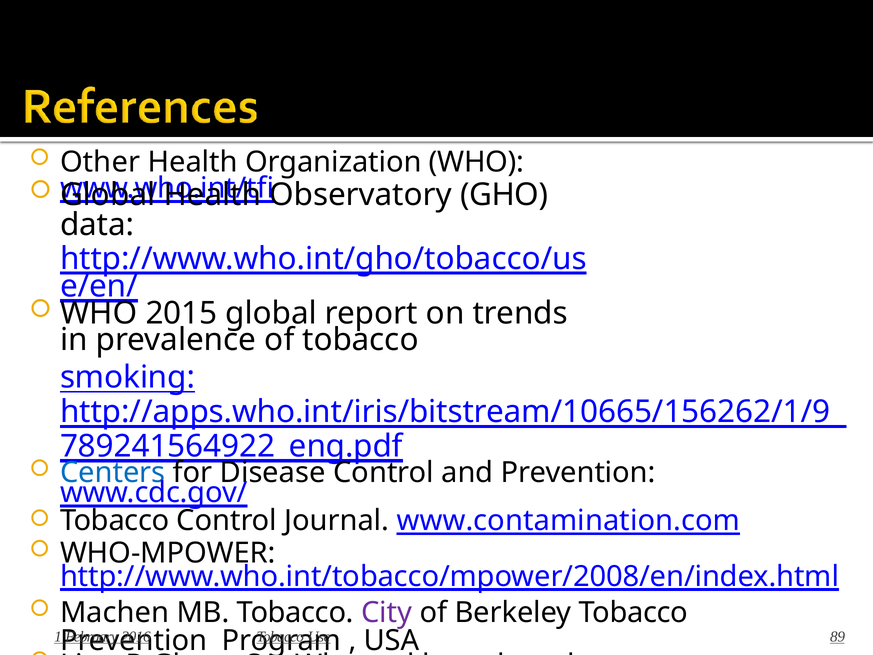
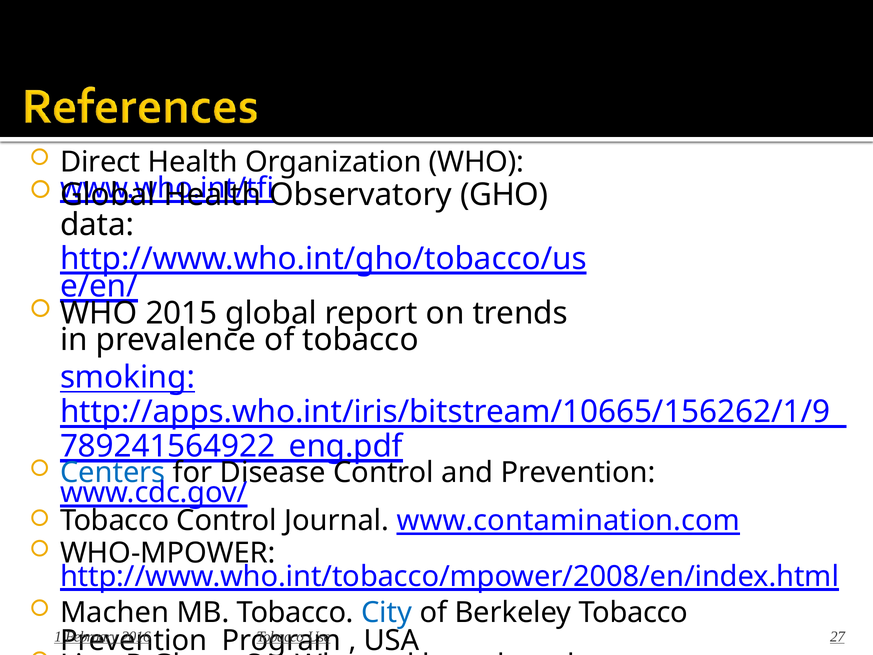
Other: Other -> Direct
City colour: purple -> blue
89: 89 -> 27
